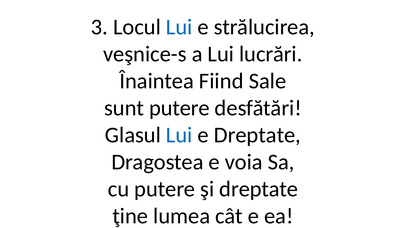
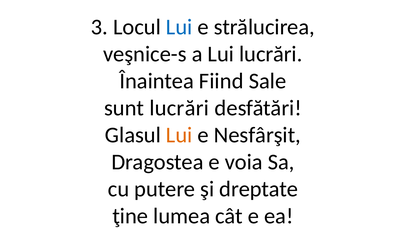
sunt putere: putere -> lucrări
Lui at (179, 135) colour: blue -> orange
e Dreptate: Dreptate -> Nesfârşit
